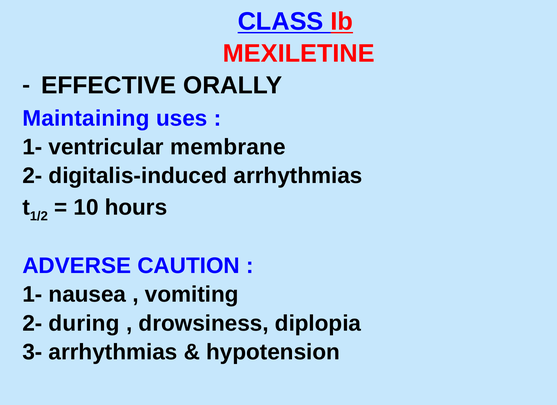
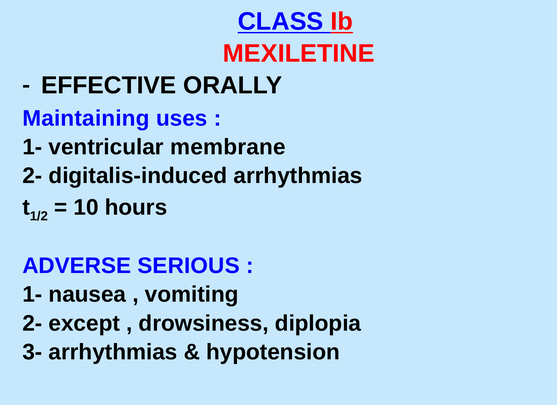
CAUTION: CAUTION -> SERIOUS
during: during -> except
